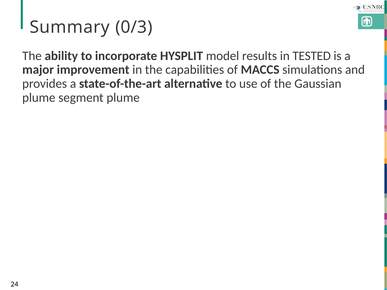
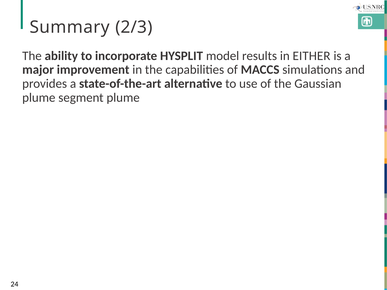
0/3: 0/3 -> 2/3
TESTED: TESTED -> EITHER
